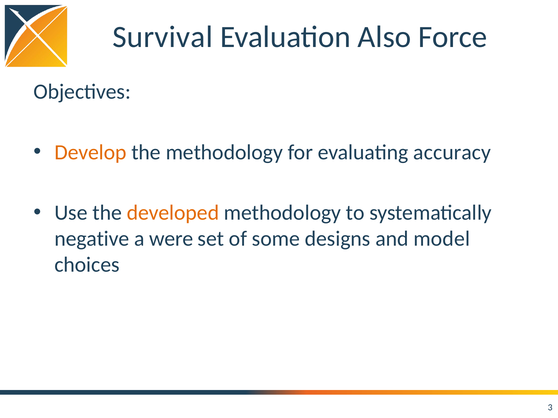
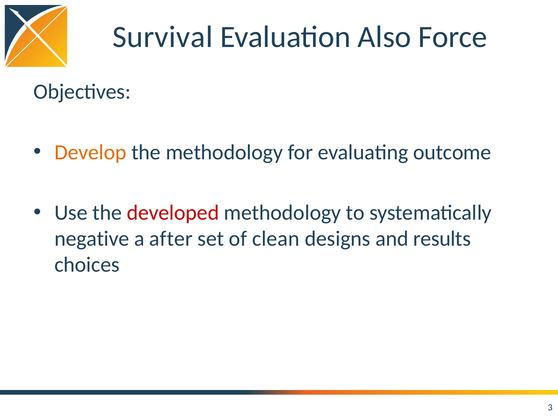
accuracy: accuracy -> outcome
developed colour: orange -> red
were: were -> after
some: some -> clean
model: model -> results
